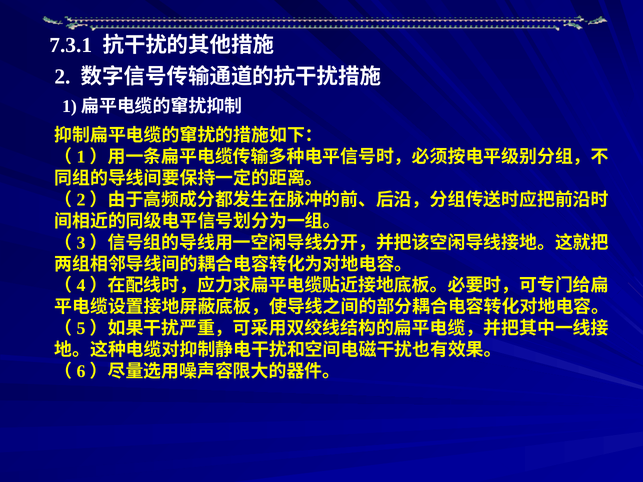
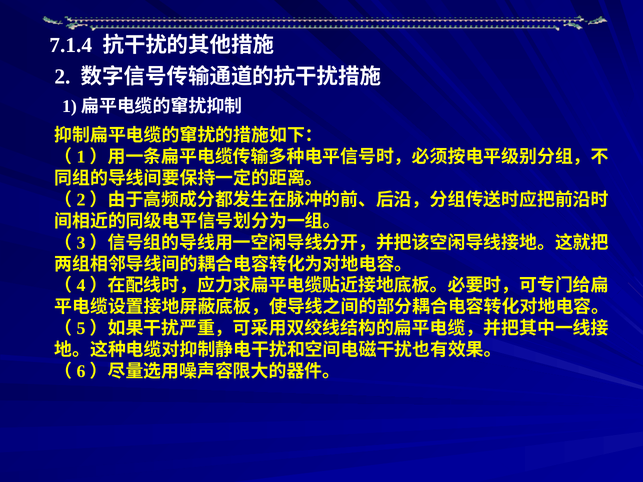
7.3.1: 7.3.1 -> 7.1.4
